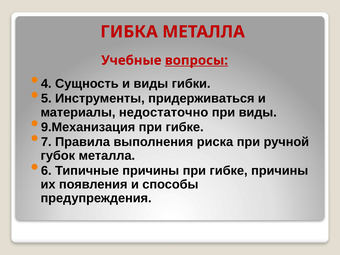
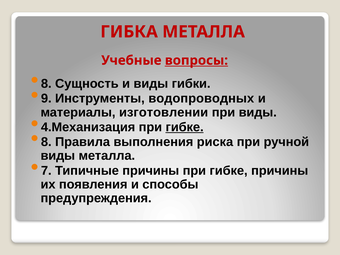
4 at (46, 84): 4 -> 8
5: 5 -> 9
придерживаться: придерживаться -> водопроводных
недостаточно: недостаточно -> изготовлении
9.Механизация: 9.Механизация -> 4.Механизация
гибке at (185, 127) underline: none -> present
7 at (46, 142): 7 -> 8
губок at (58, 156): губок -> виды
6: 6 -> 7
